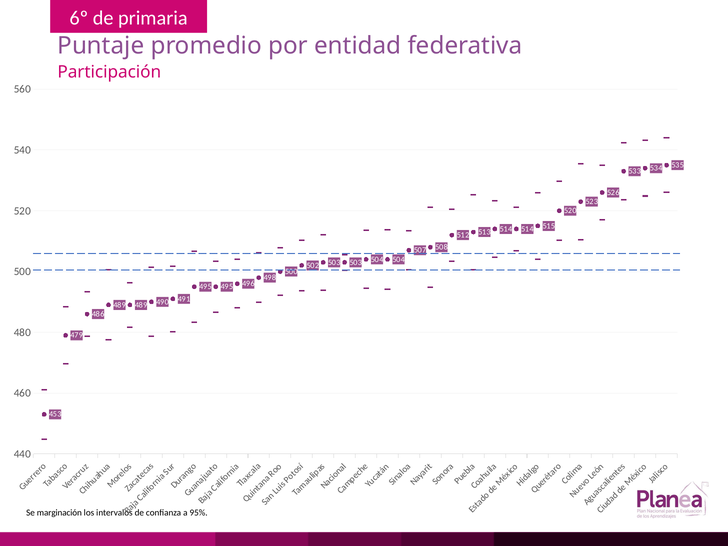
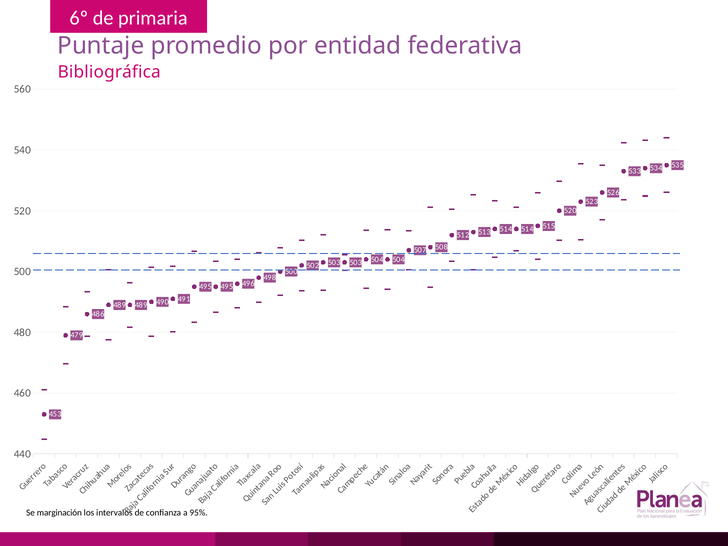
Participación: Participación -> Bibliográfica
